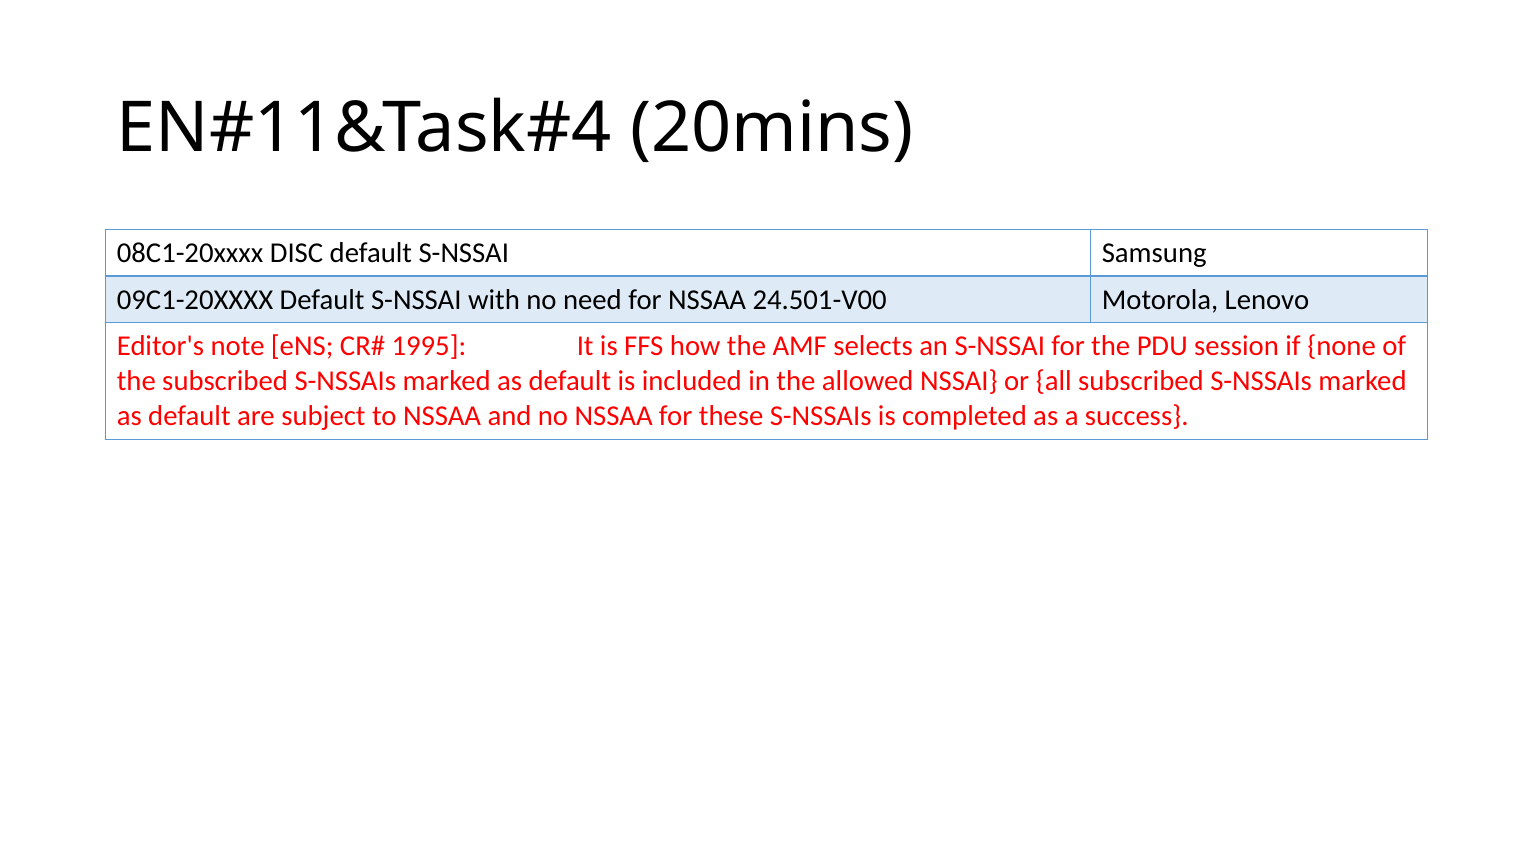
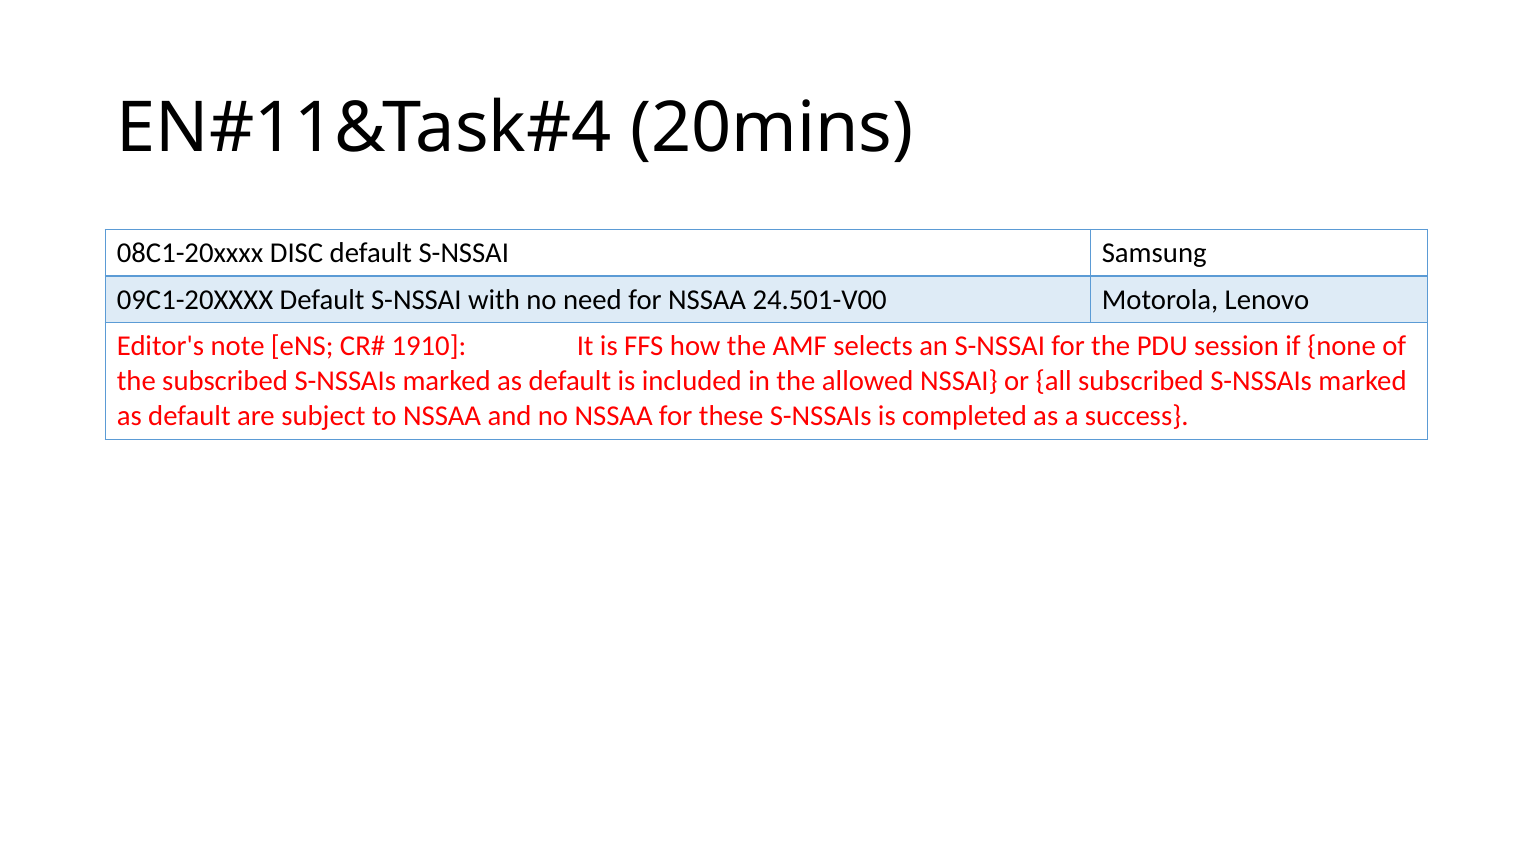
1995: 1995 -> 1910
